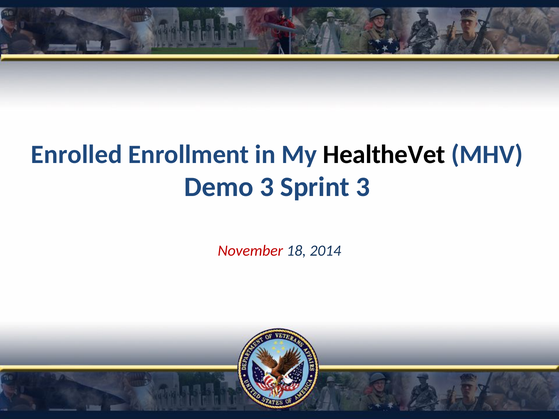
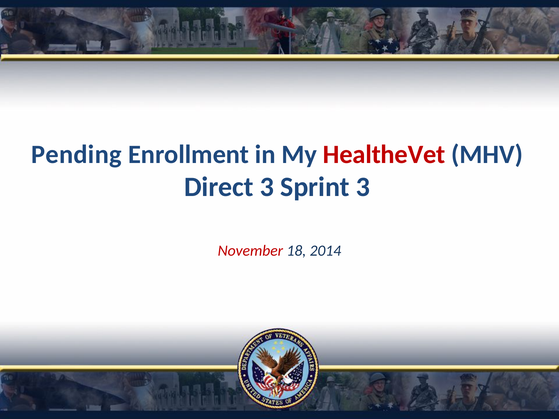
Enrolled: Enrolled -> Pending
HealtheVet colour: black -> red
Demo: Demo -> Direct
